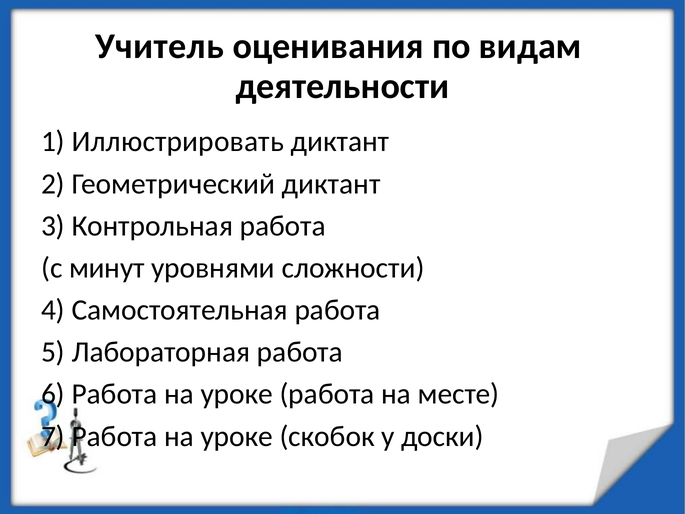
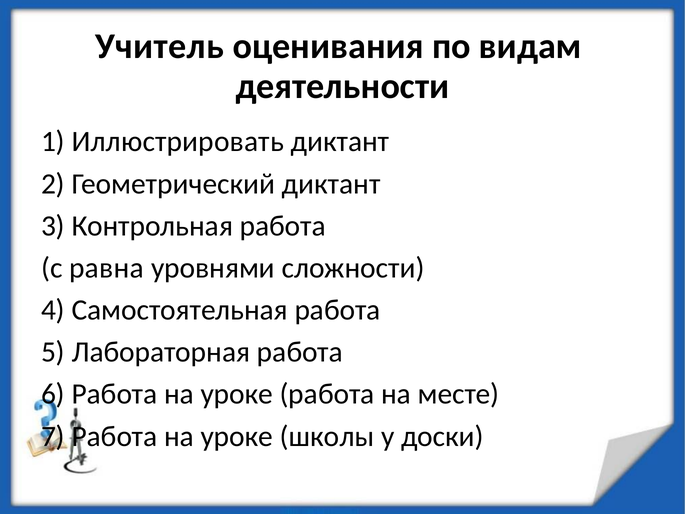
минут: минут -> равна
скобок: скобок -> школы
